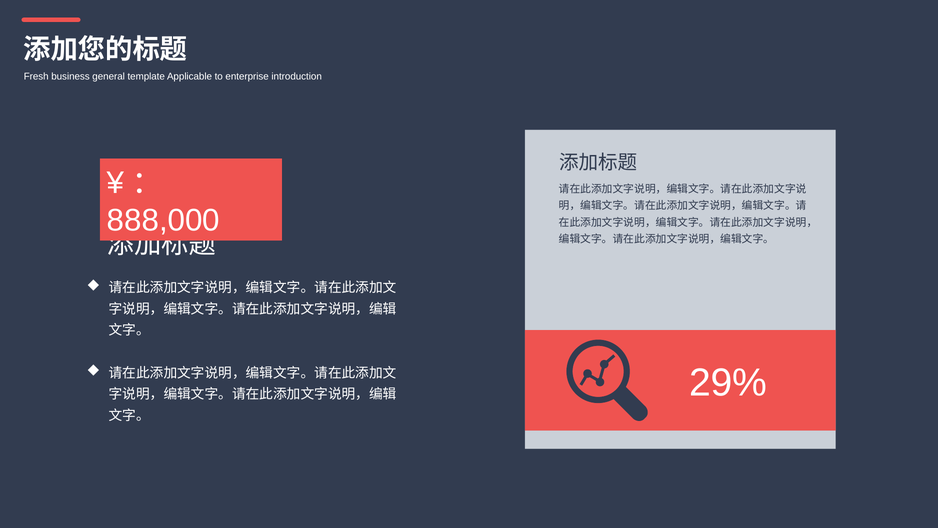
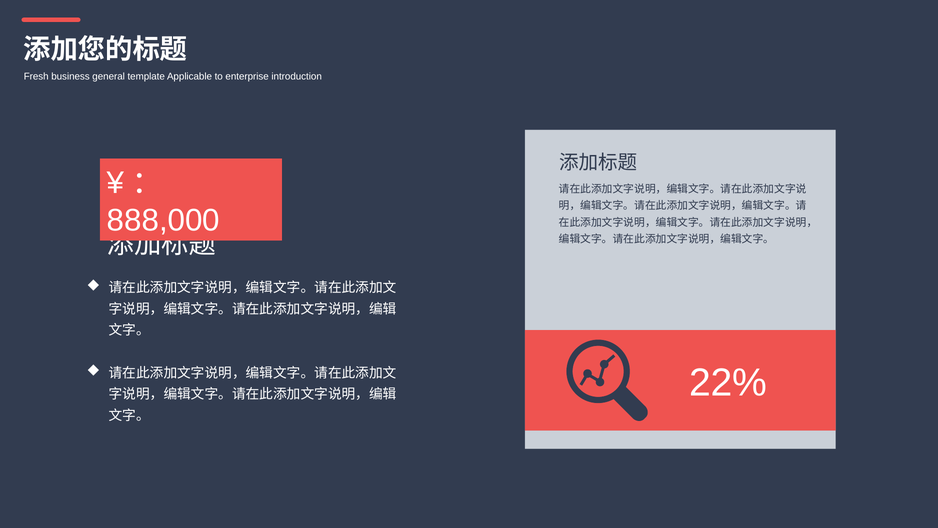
29%: 29% -> 22%
